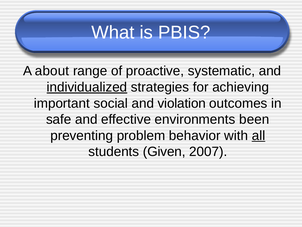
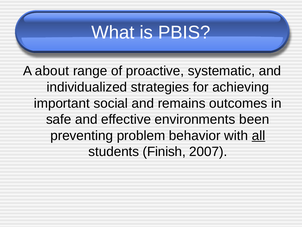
individualized underline: present -> none
violation: violation -> remains
Given: Given -> Finish
